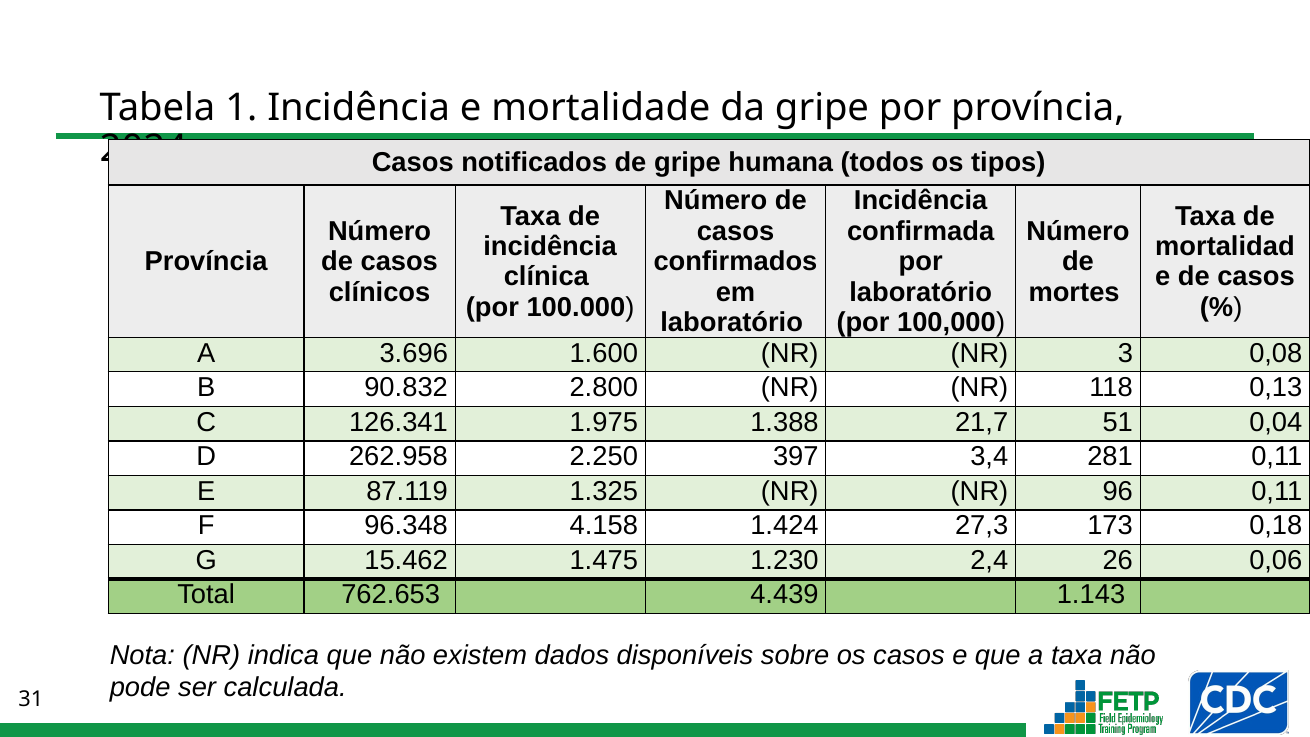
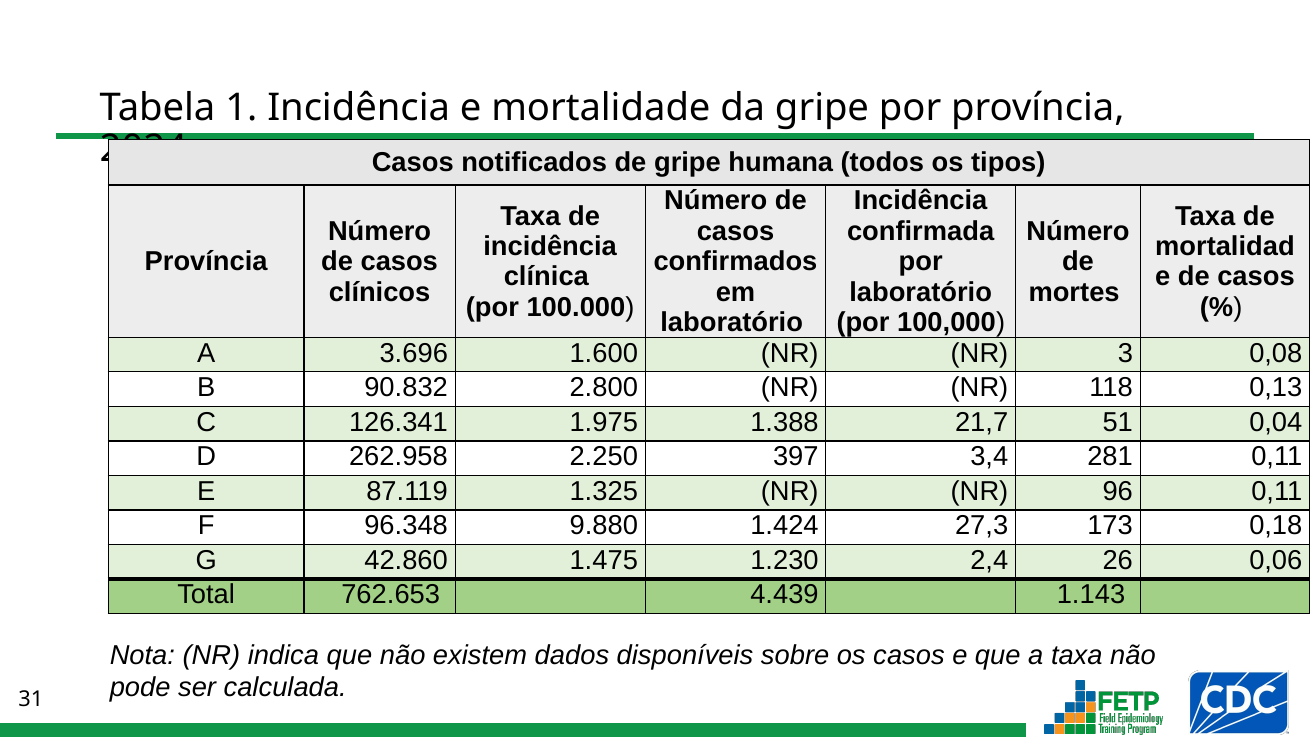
4.158: 4.158 -> 9.880
15.462: 15.462 -> 42.860
